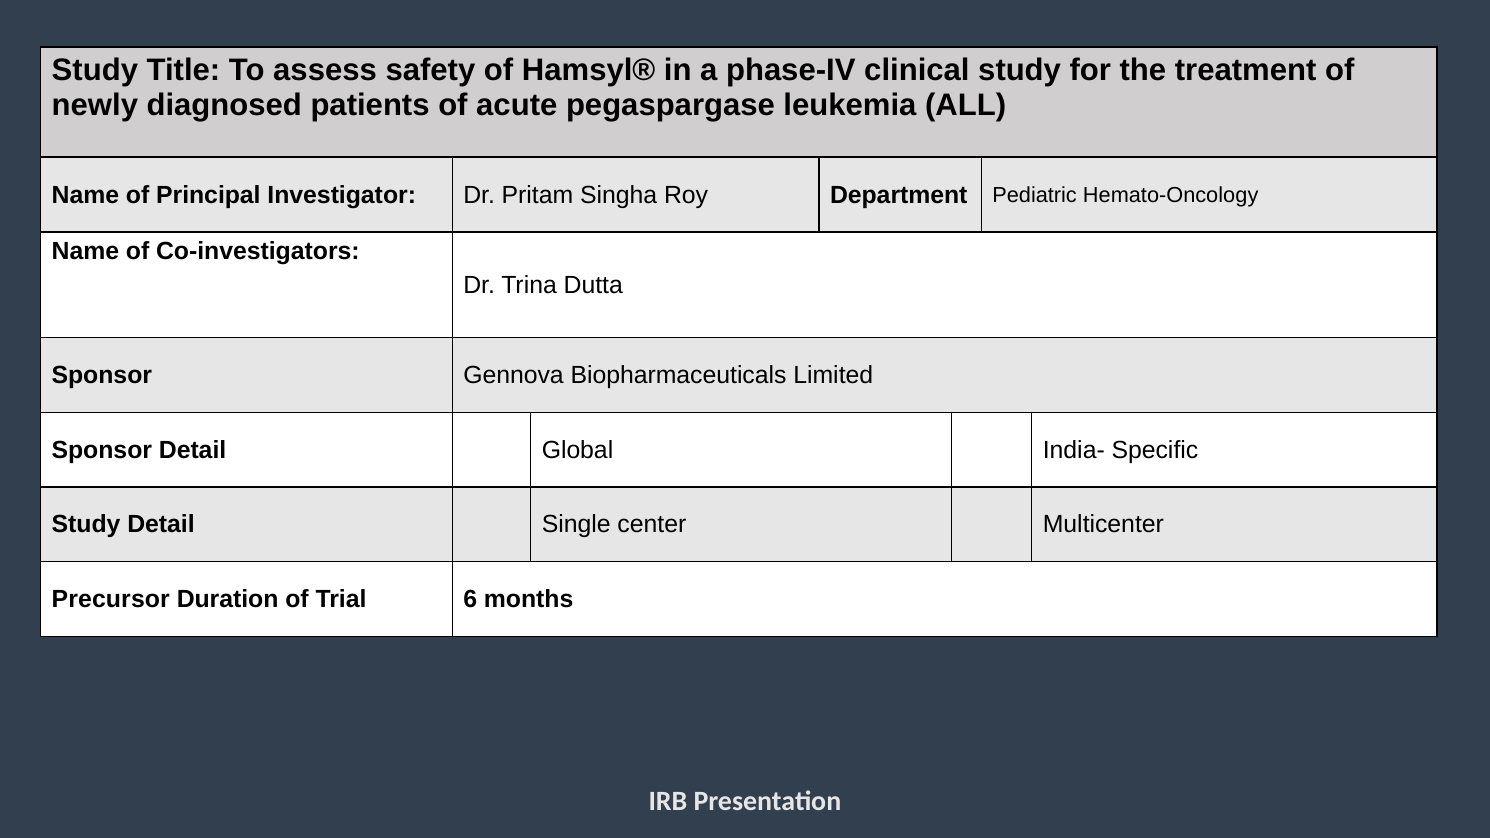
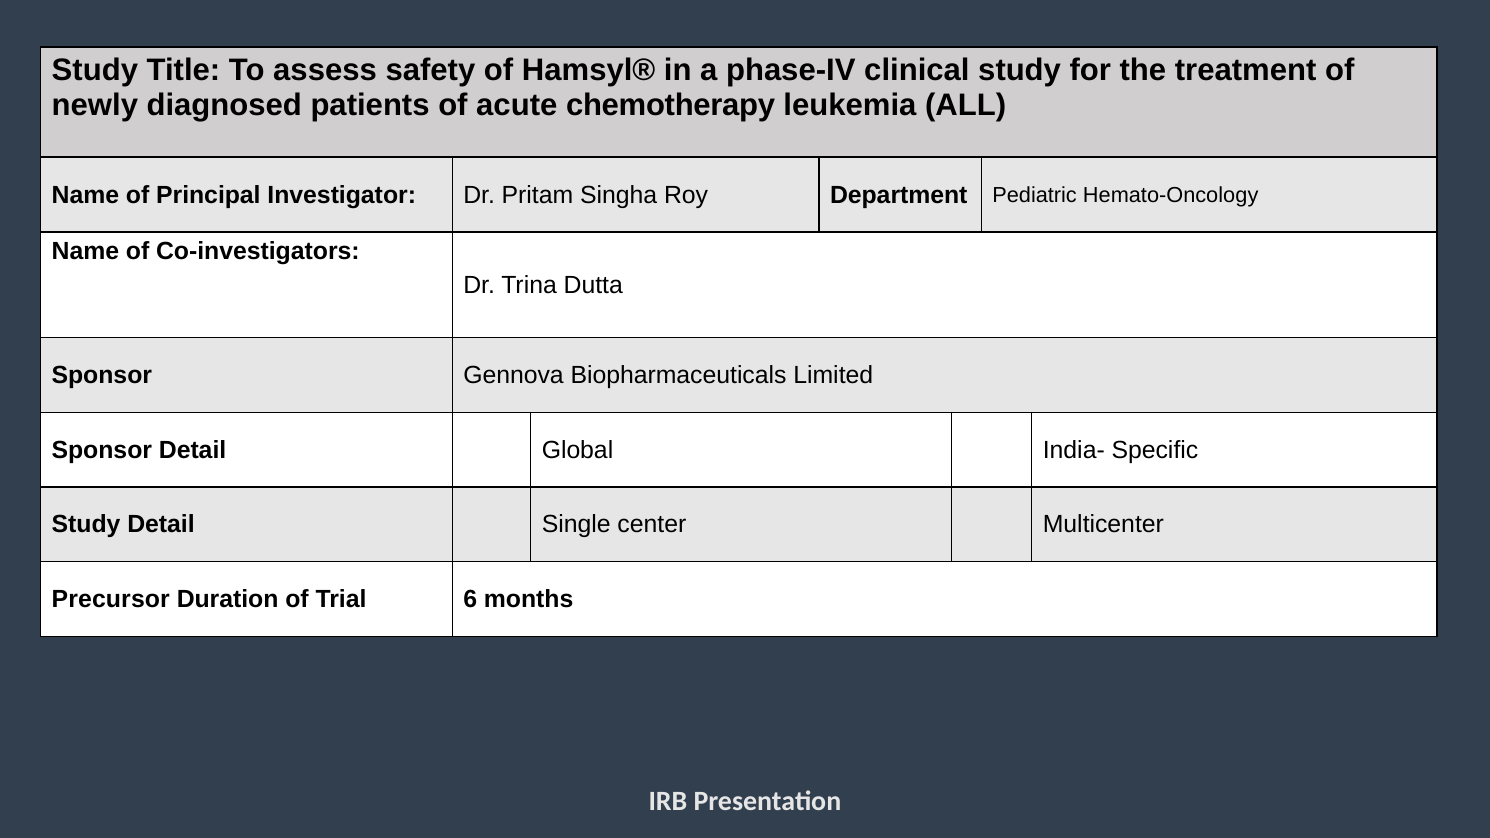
pegaspargase: pegaspargase -> chemotherapy
